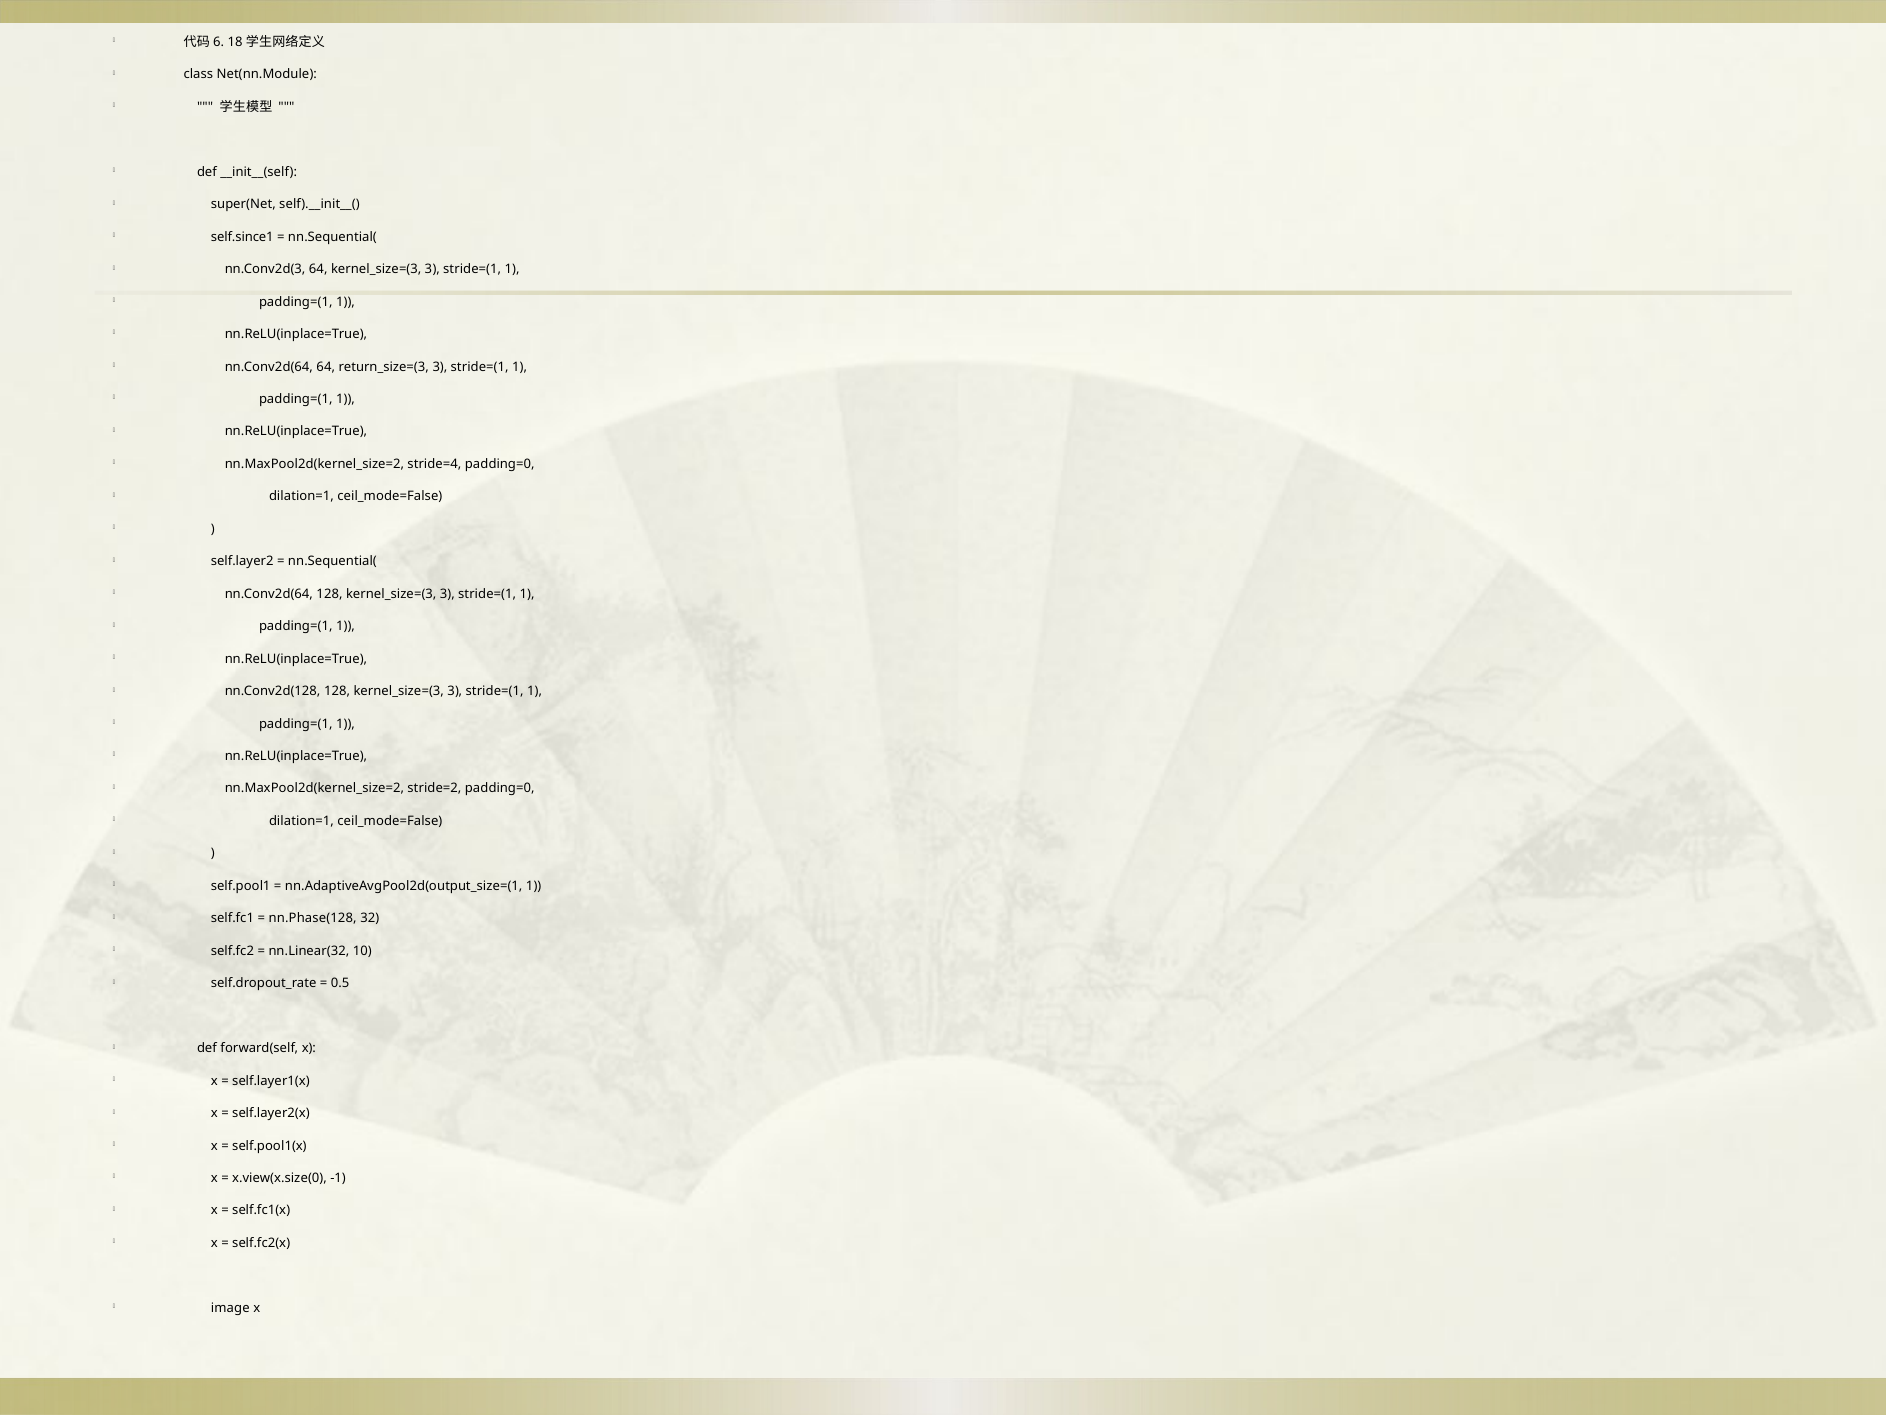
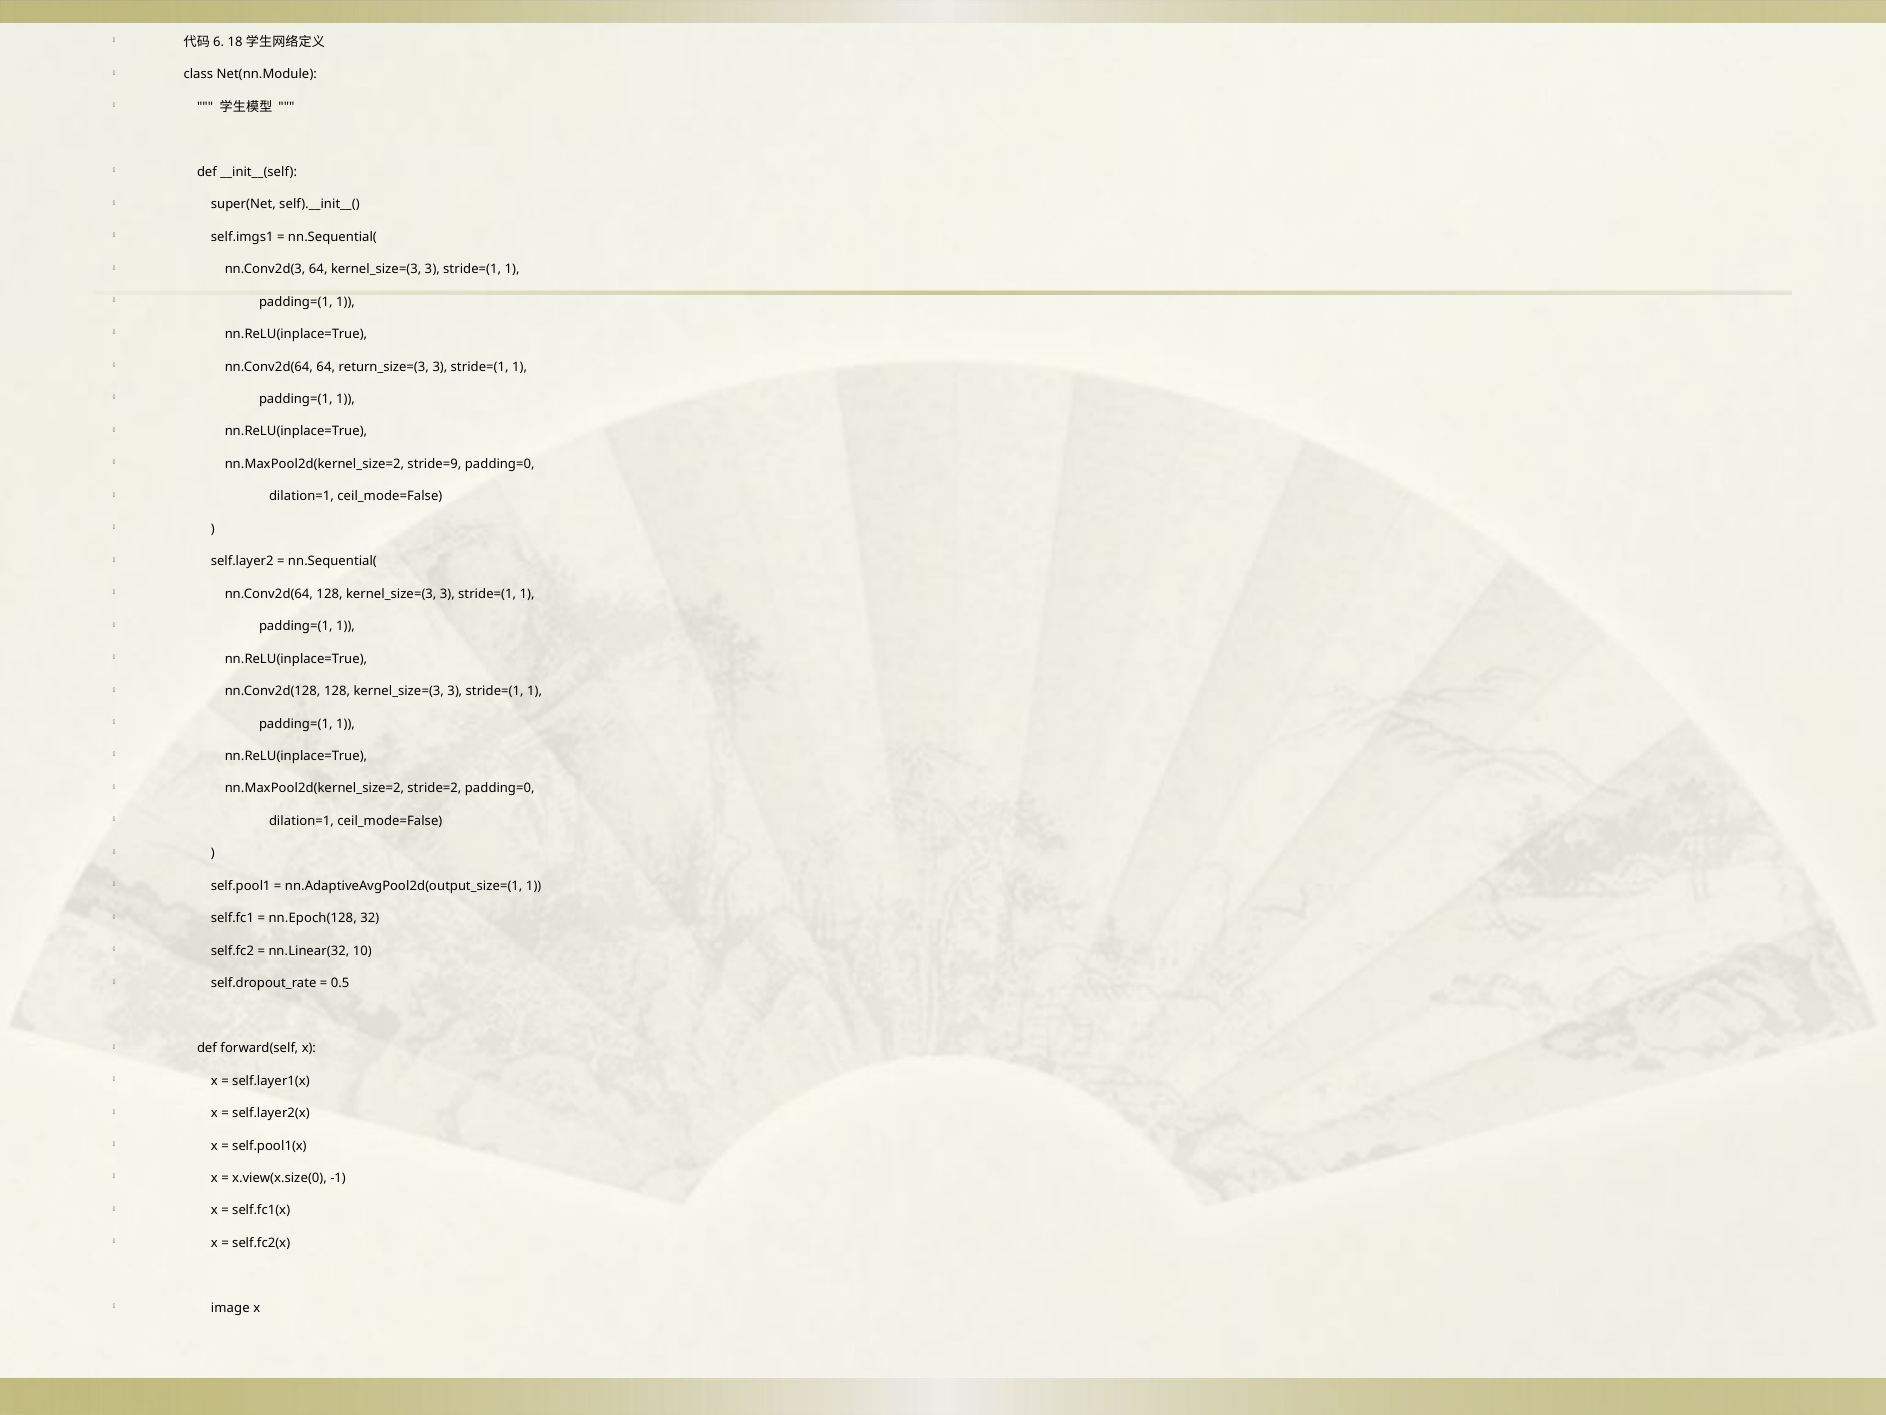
self.since1: self.since1 -> self.imgs1
stride=4: stride=4 -> stride=9
nn.Phase(128: nn.Phase(128 -> nn.Epoch(128
